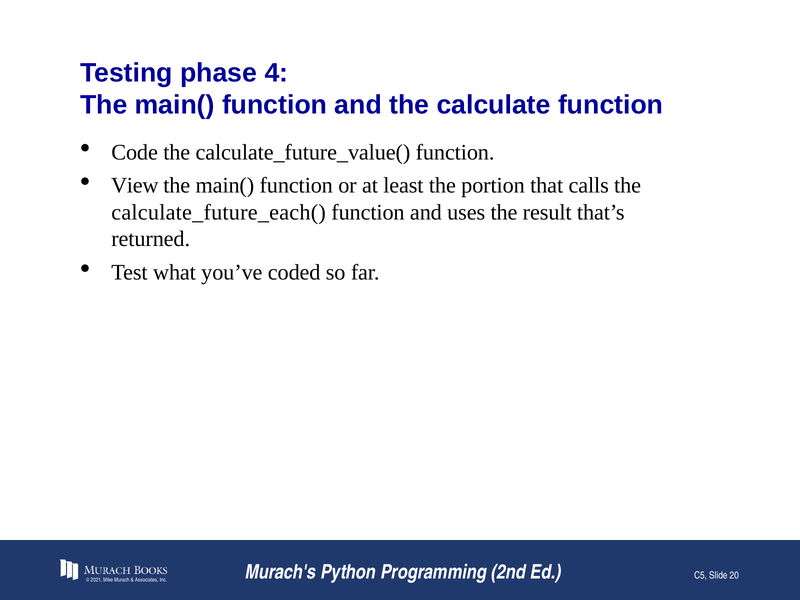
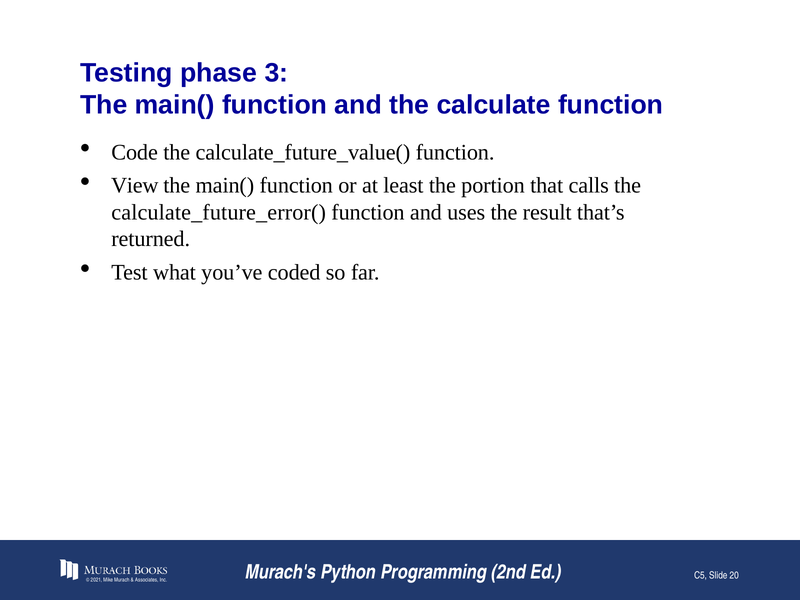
4: 4 -> 3
calculate_future_each(: calculate_future_each( -> calculate_future_error(
